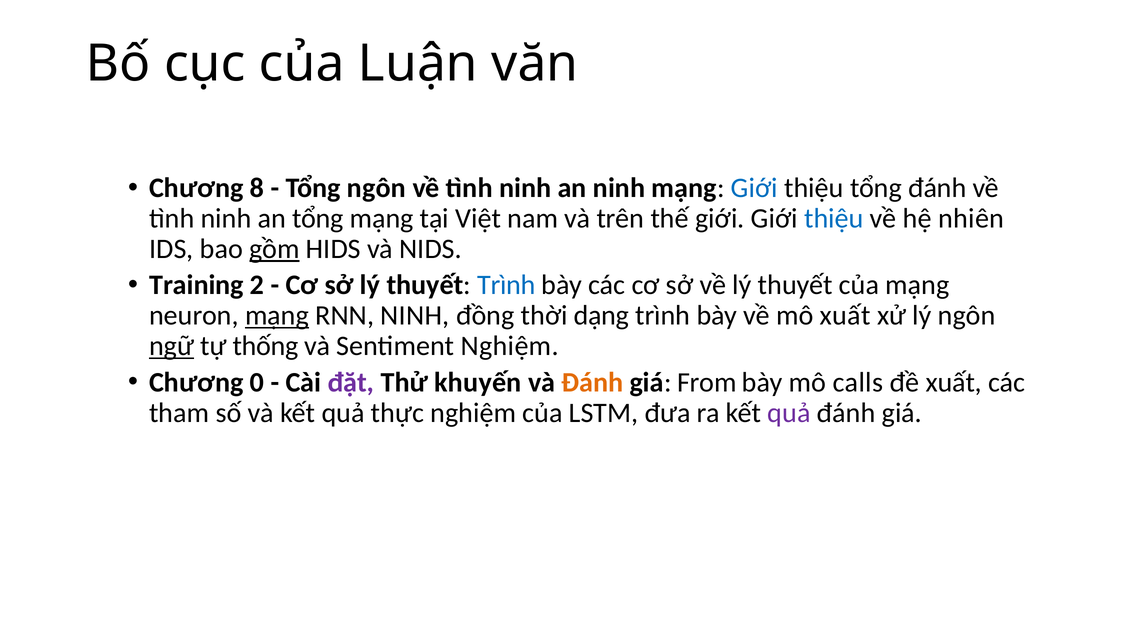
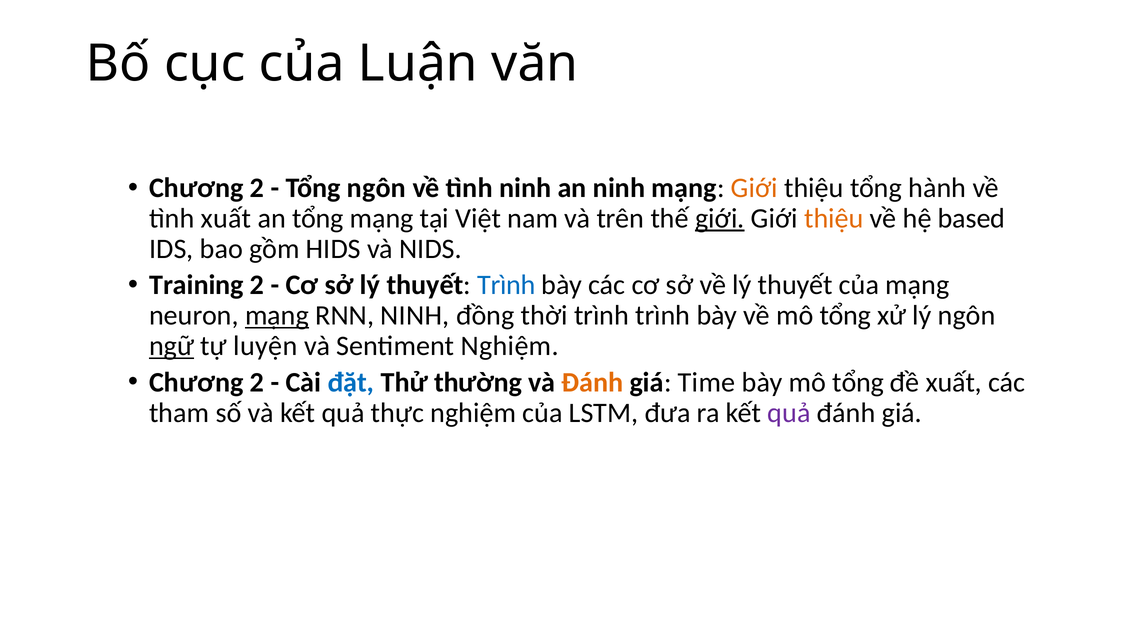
8 at (257, 188): 8 -> 2
Giới at (754, 188) colour: blue -> orange
tổng đánh: đánh -> hành
ninh at (226, 218): ninh -> xuất
giới at (720, 218) underline: none -> present
thiệu at (834, 218) colour: blue -> orange
nhiên: nhiên -> based
gồm underline: present -> none
thời dạng: dạng -> trình
về mô xuất: xuất -> tổng
thống: thống -> luyện
0 at (257, 382): 0 -> 2
đặt colour: purple -> blue
khuyến: khuyến -> thường
From: From -> Time
bày mô calls: calls -> tổng
